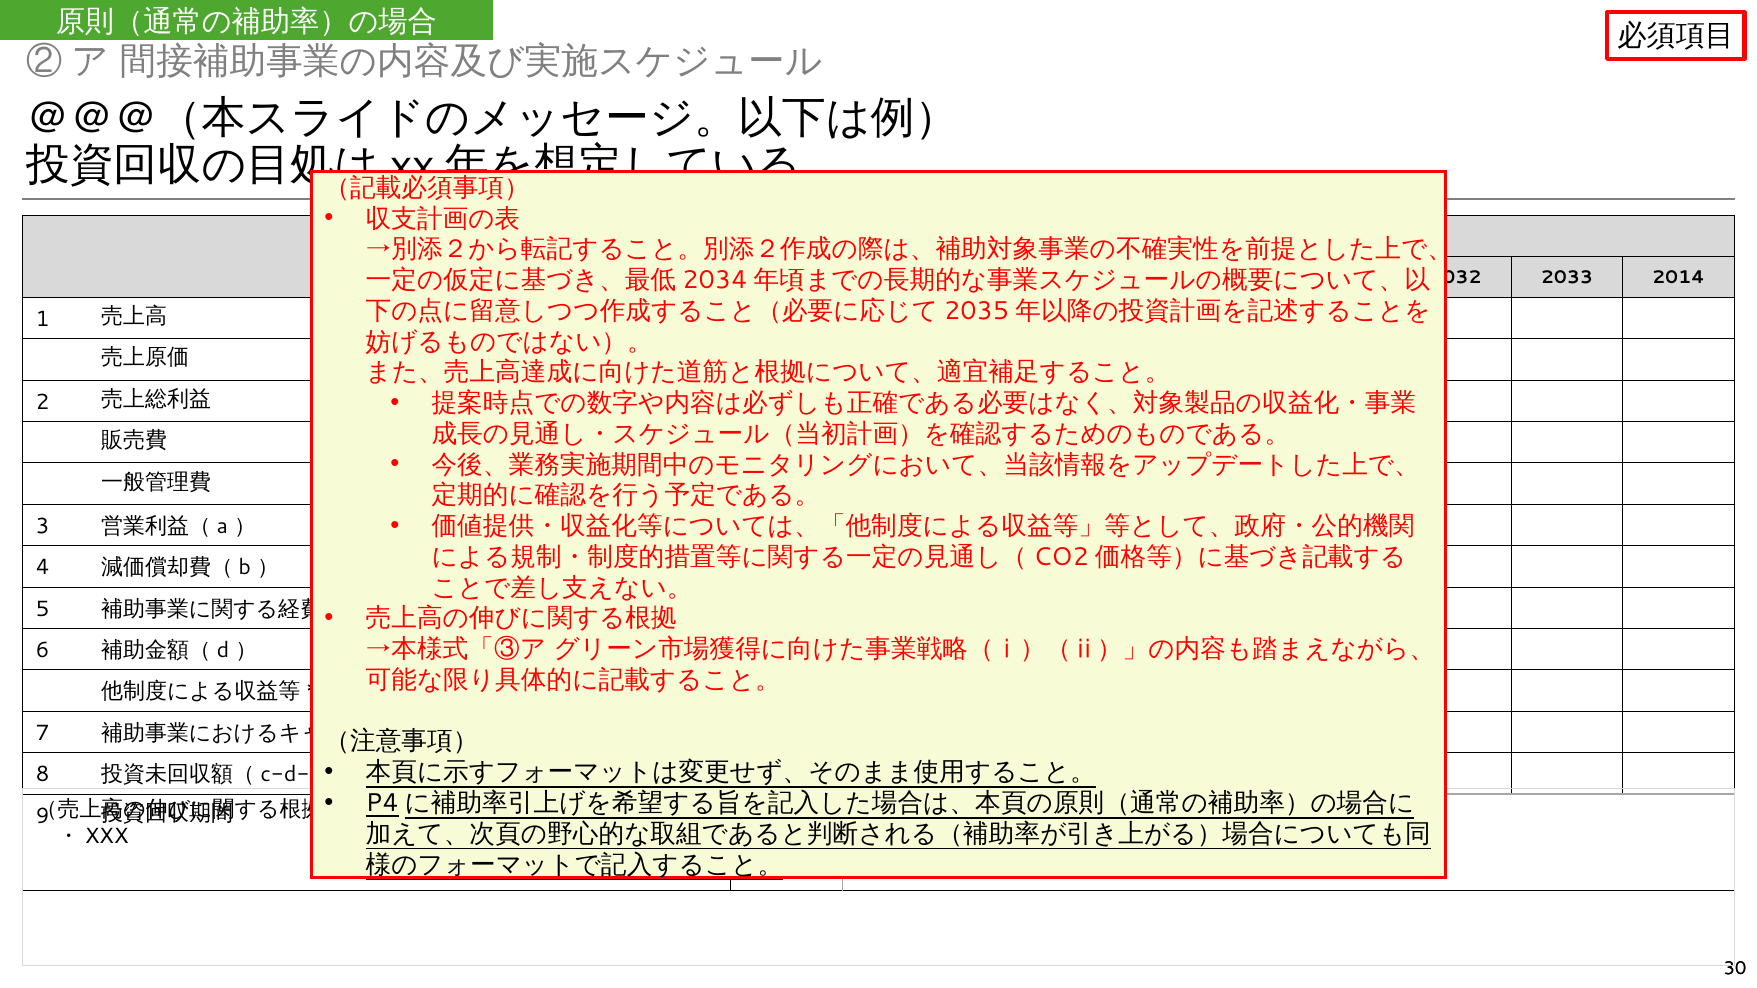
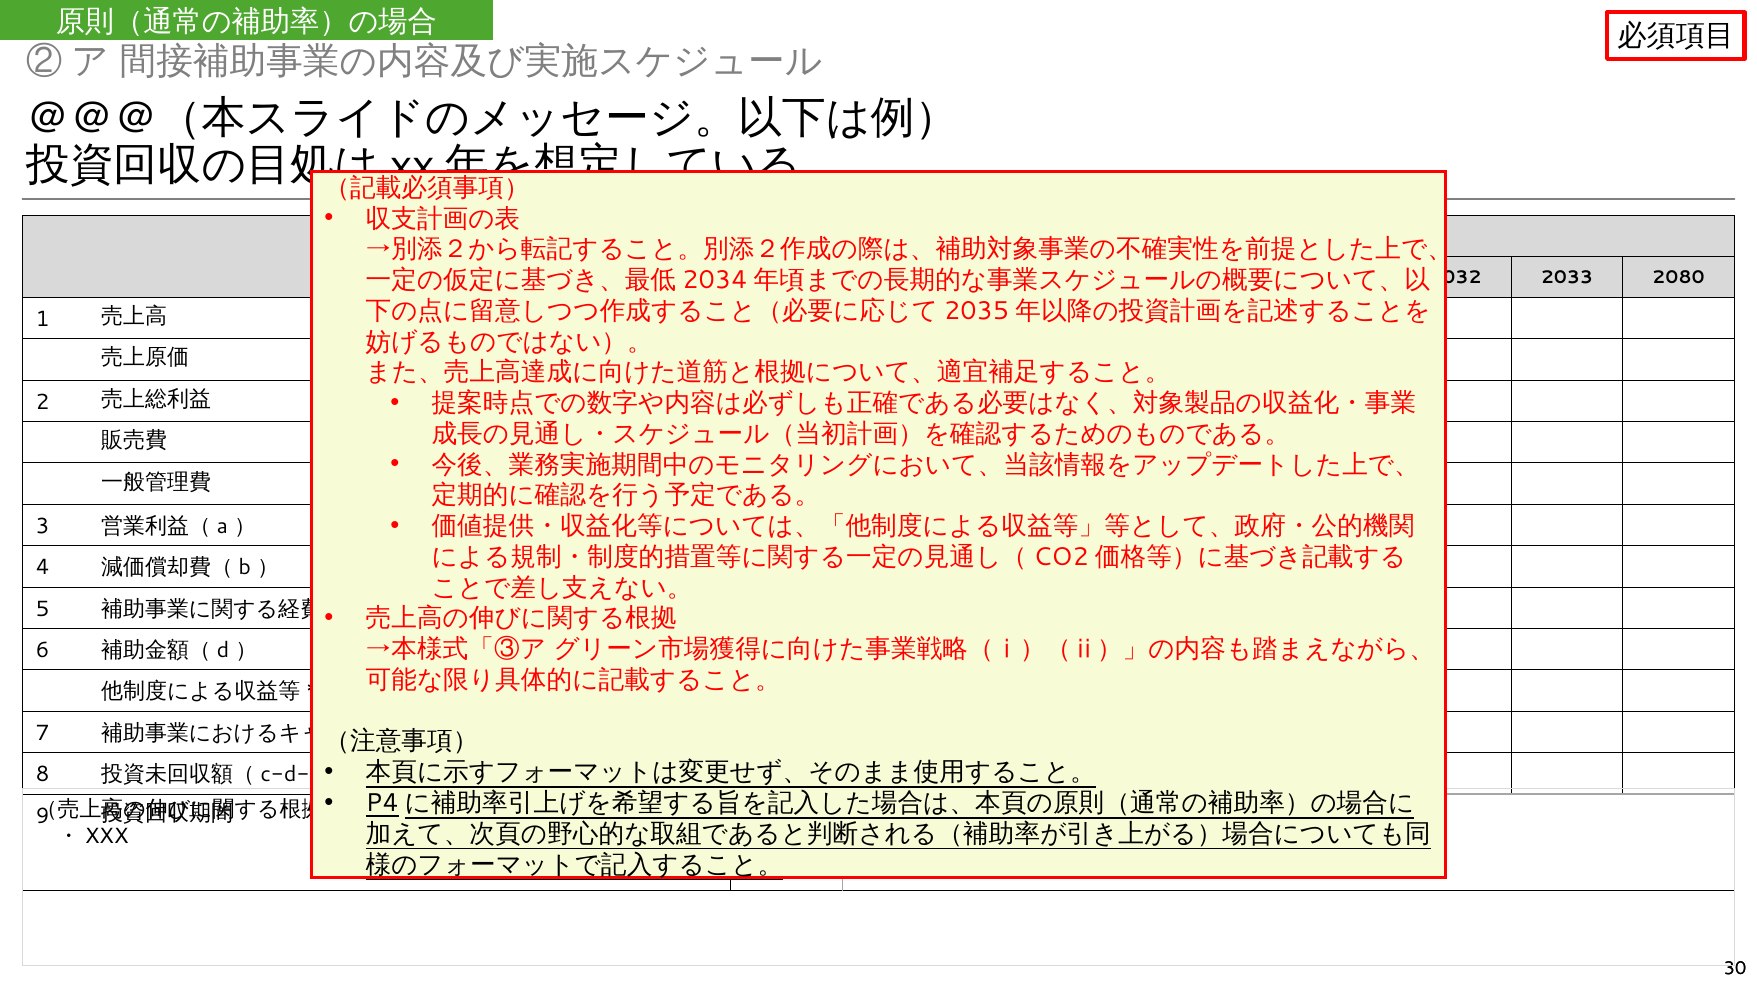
2014: 2014 -> 2080
